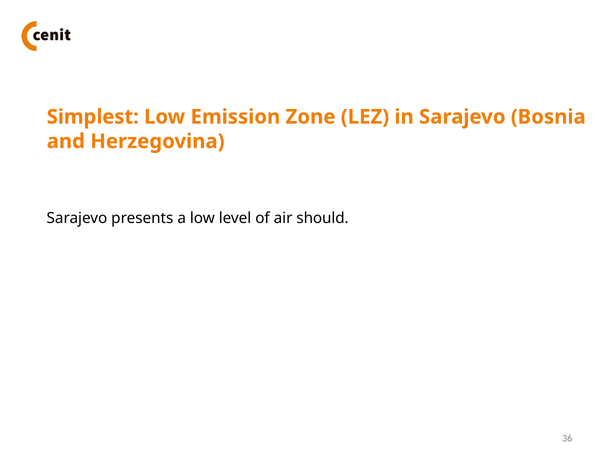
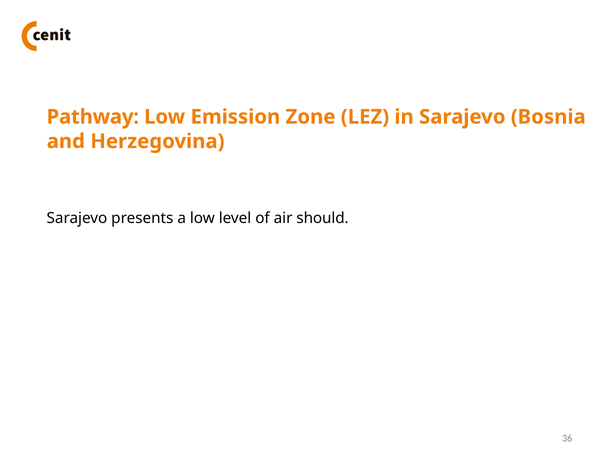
Simplest: Simplest -> Pathway
